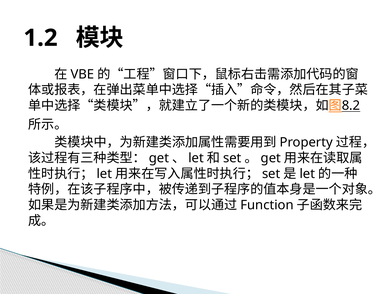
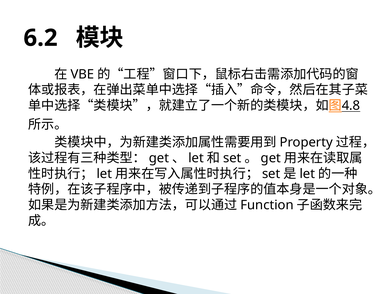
1.2: 1.2 -> 6.2
8.2: 8.2 -> 4.8
